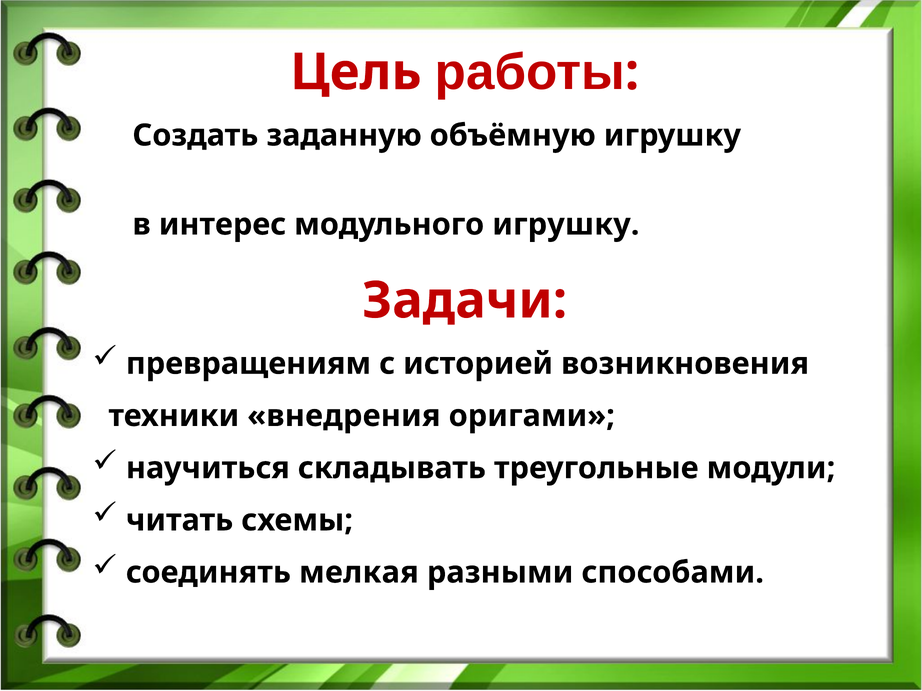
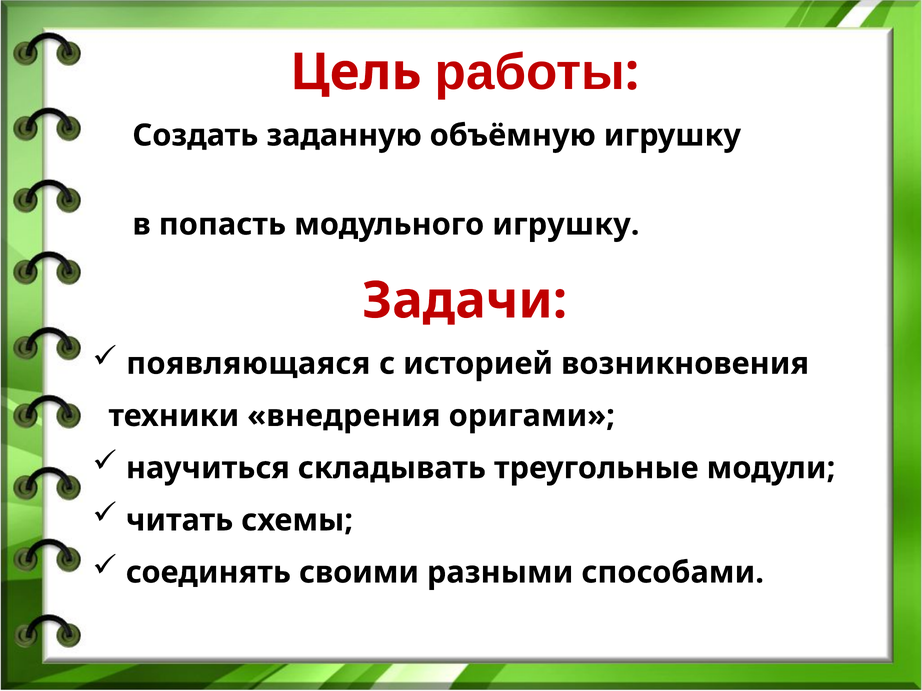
интерес: интерес -> попасть
превращениям: превращениям -> появляющаяся
мелкая: мелкая -> своими
